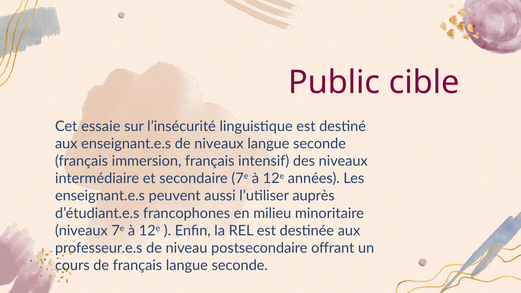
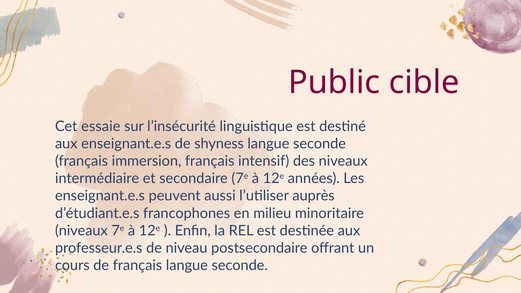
de niveaux: niveaux -> shyness
